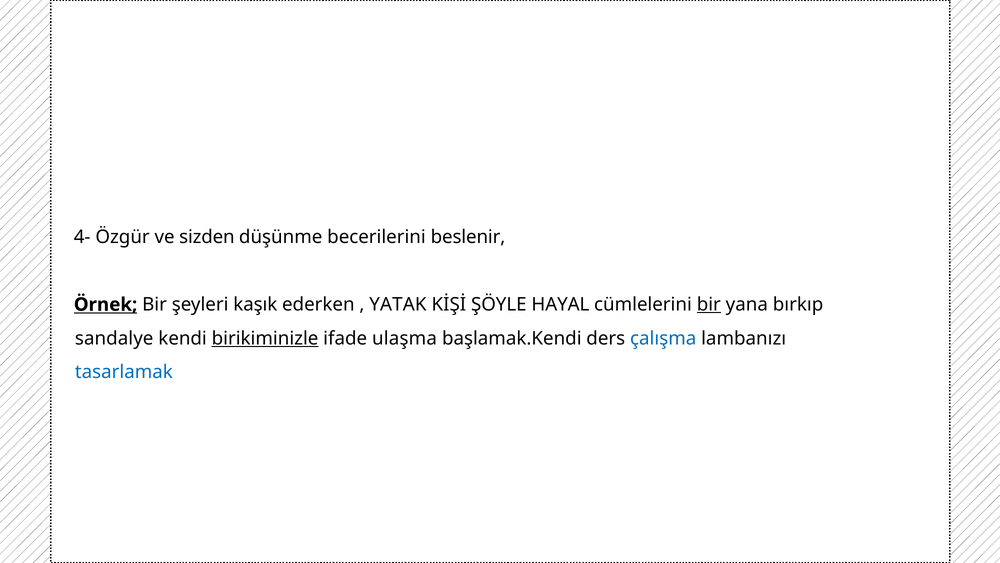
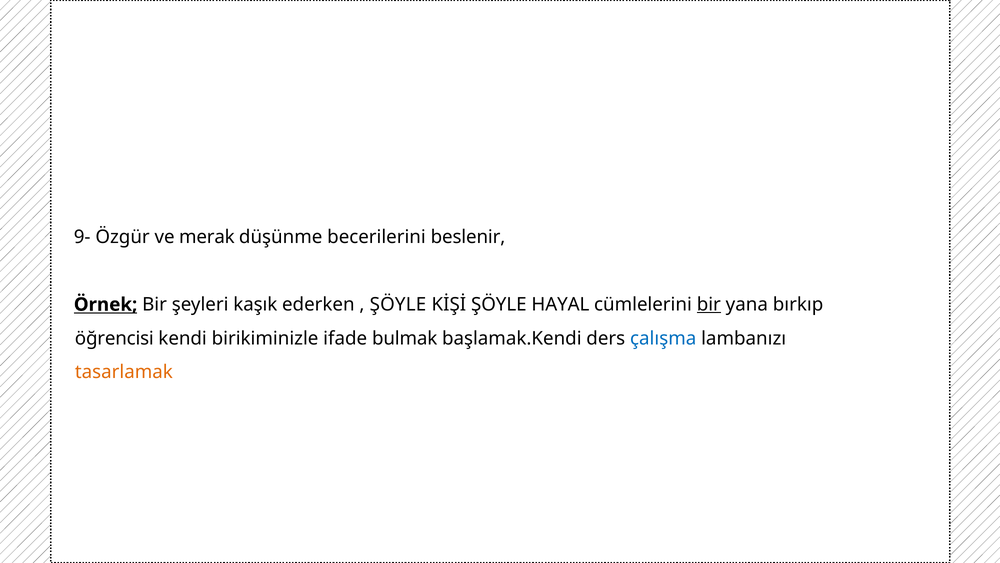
4-: 4- -> 9-
sizden: sizden -> merak
YATAK at (398, 304): YATAK -> ŞÖYLE
sandalye: sandalye -> öğrencisi
birikiminizle underline: present -> none
ulaşma: ulaşma -> bulmak
tasarlamak colour: blue -> orange
